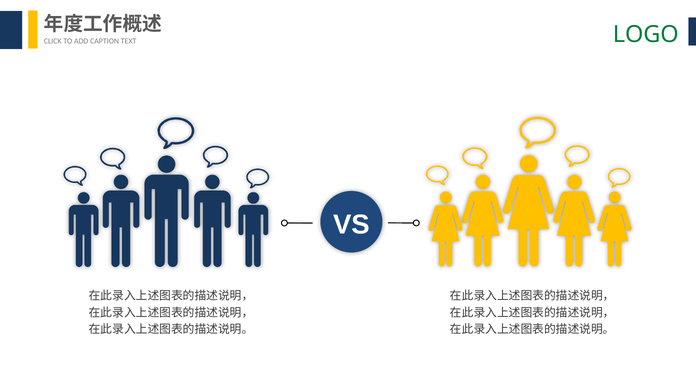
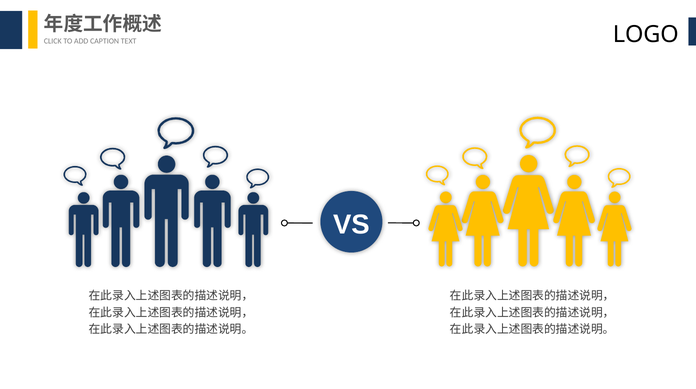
LOGO colour: green -> black
